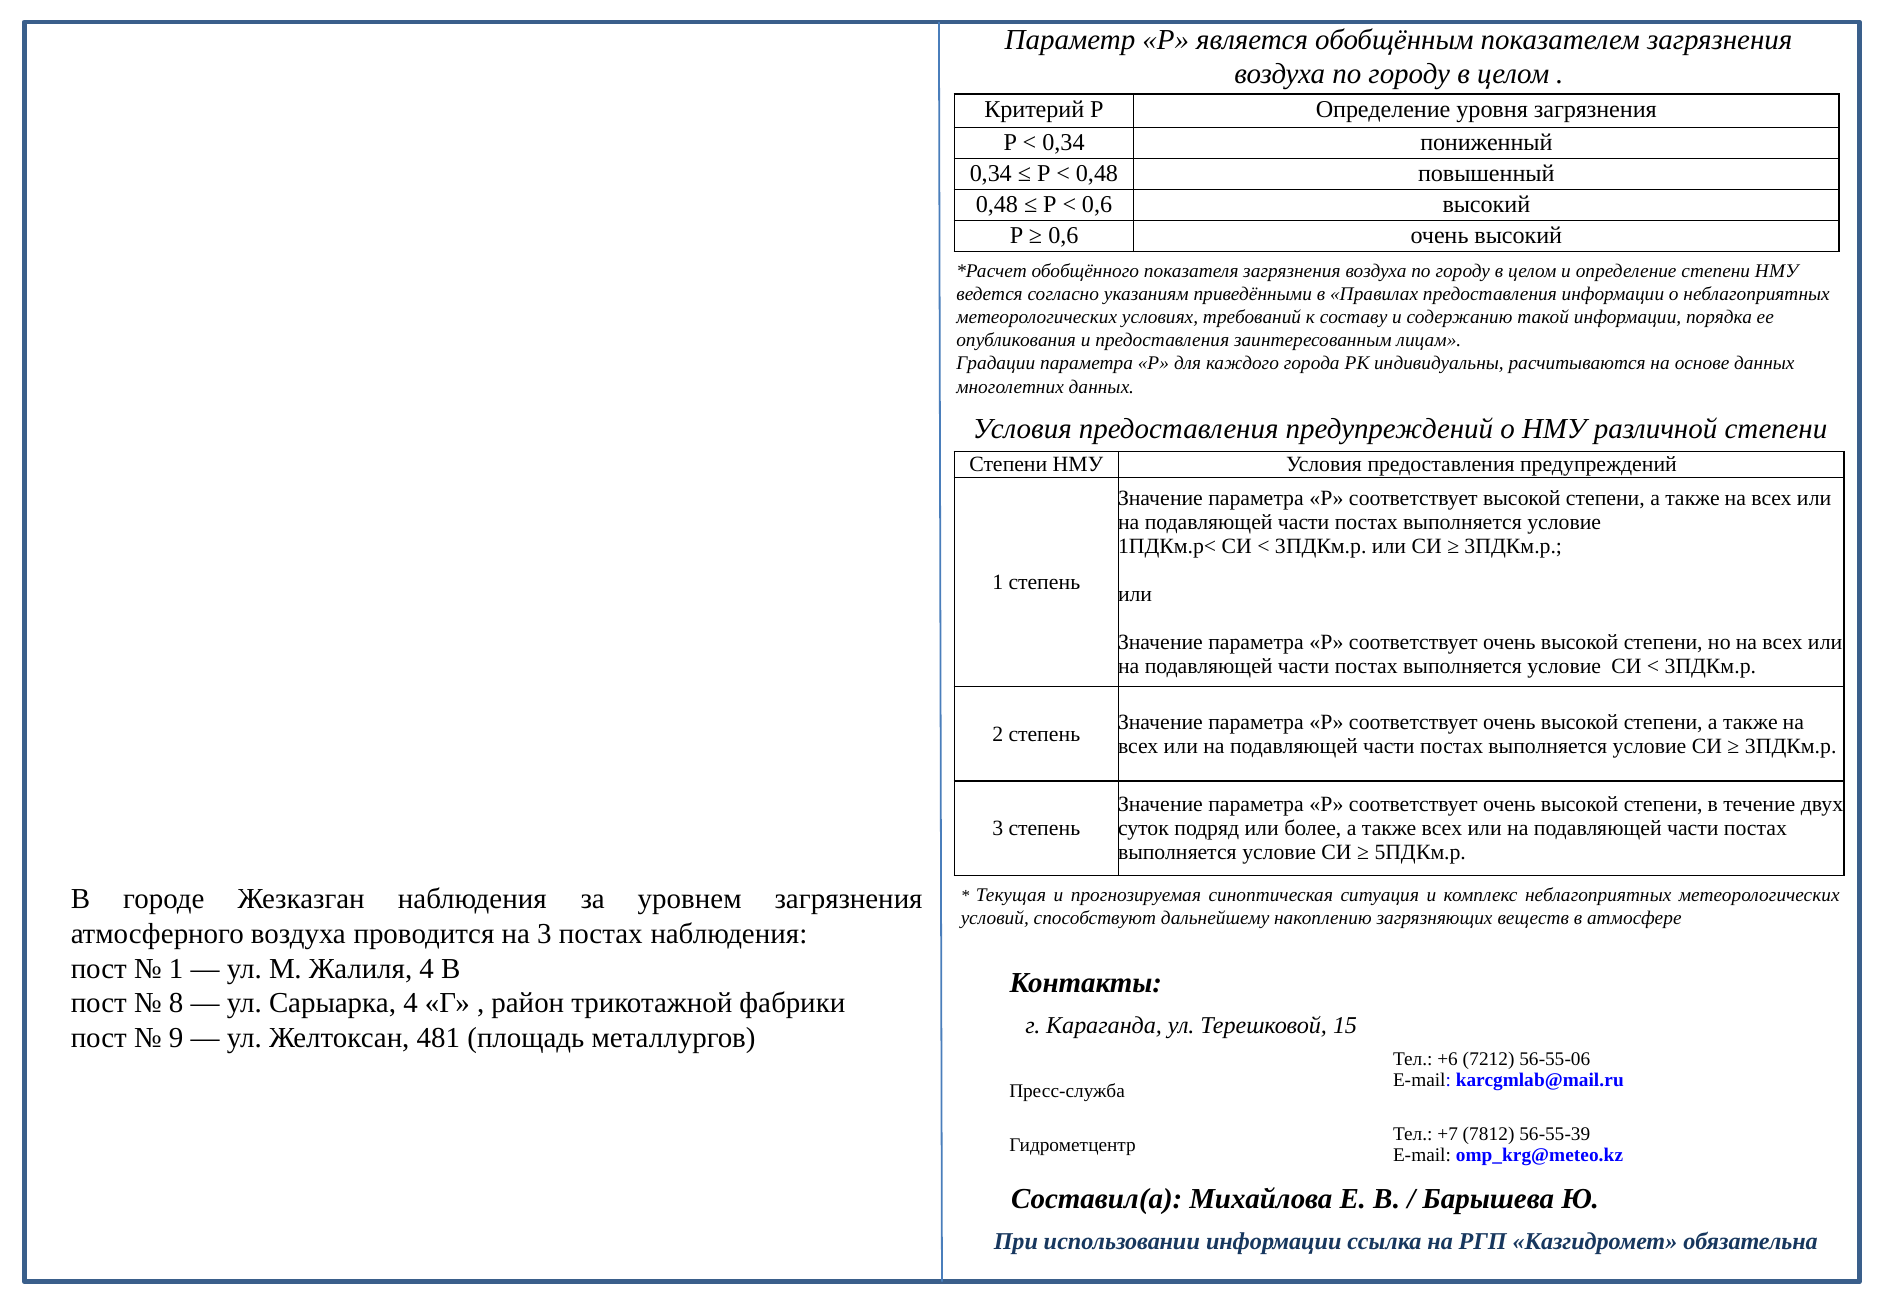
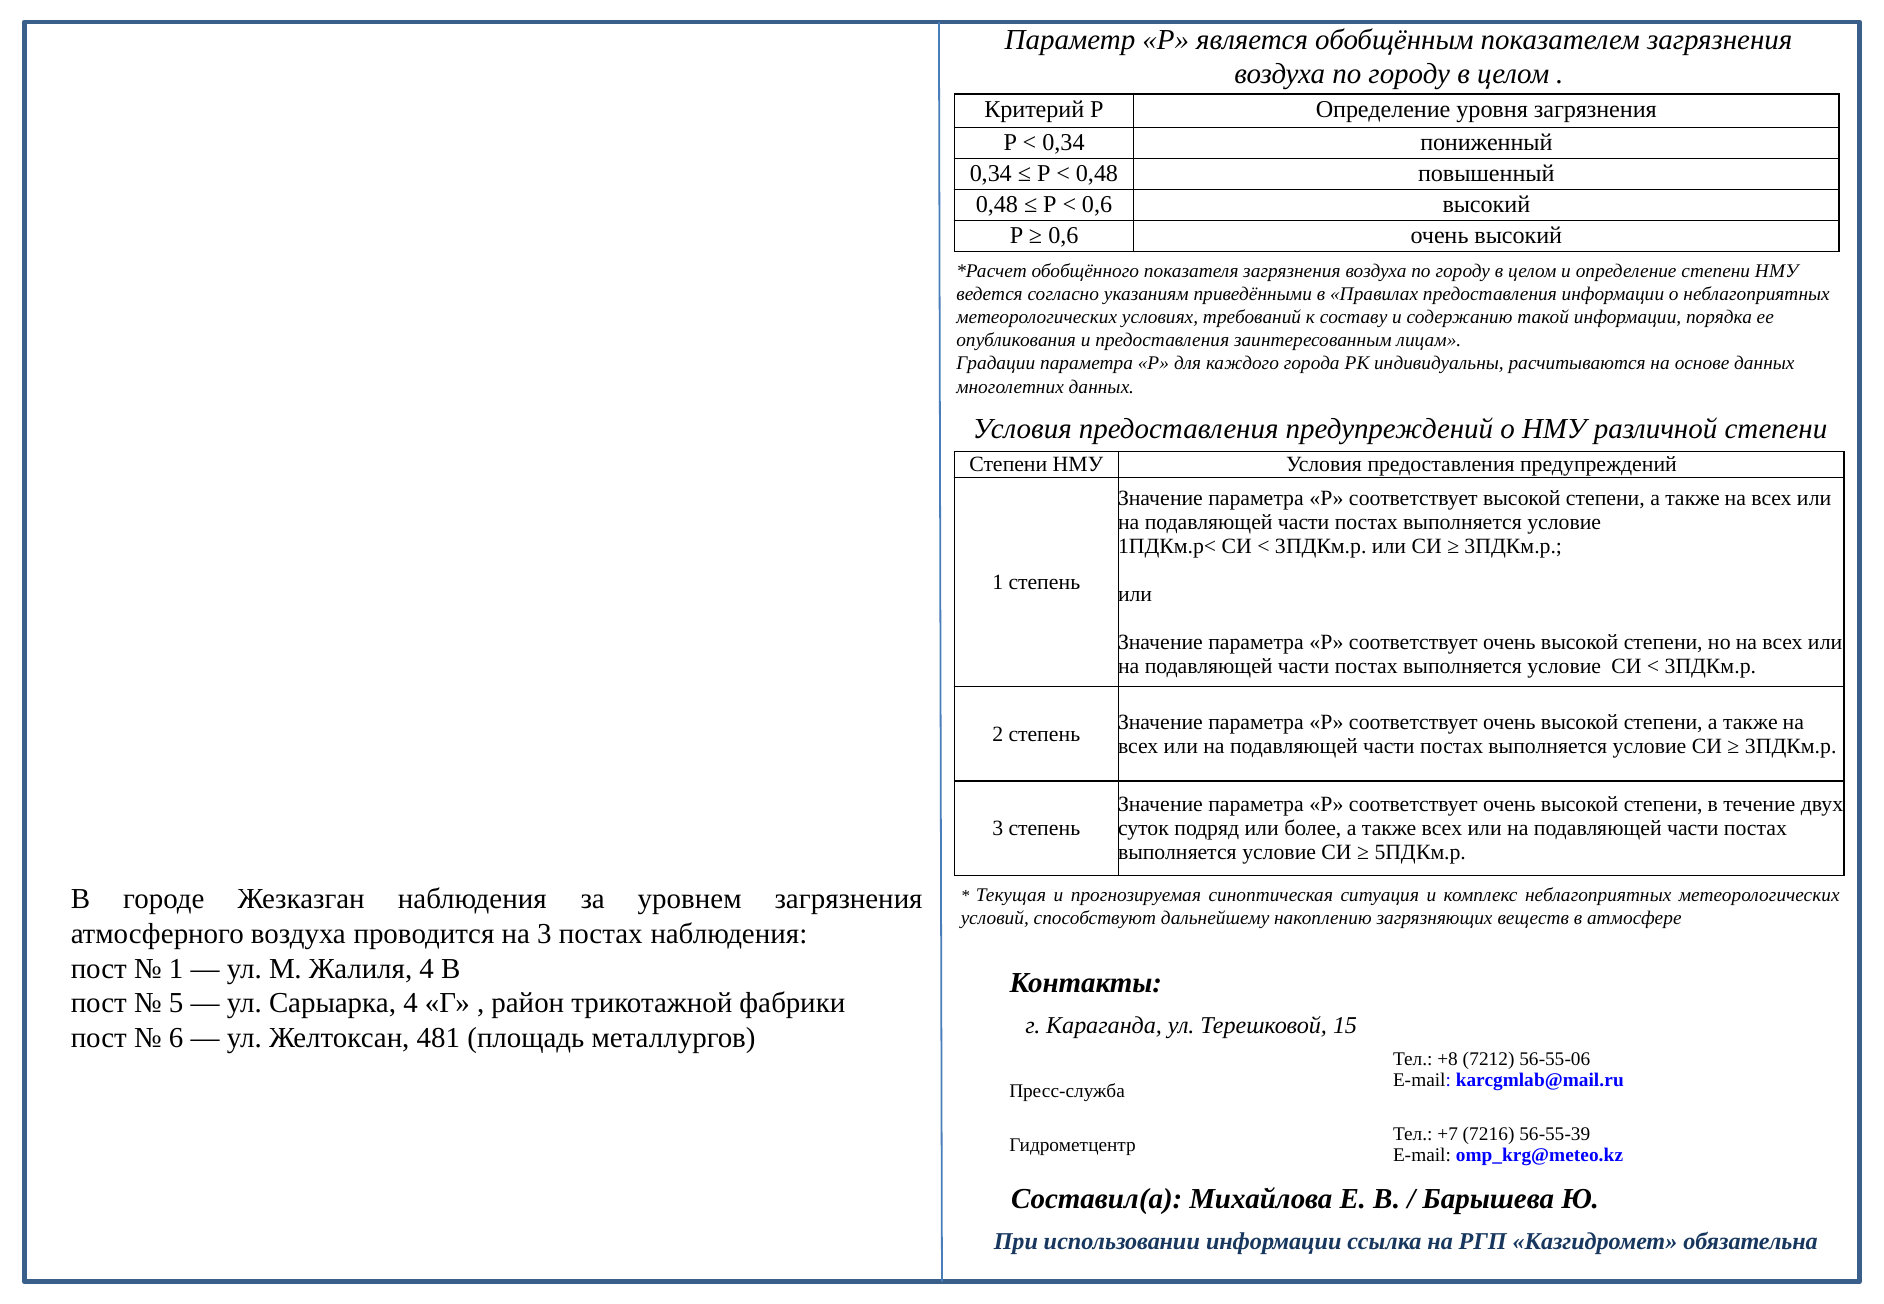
8: 8 -> 5
9: 9 -> 6
+6: +6 -> +8
7812: 7812 -> 7216
